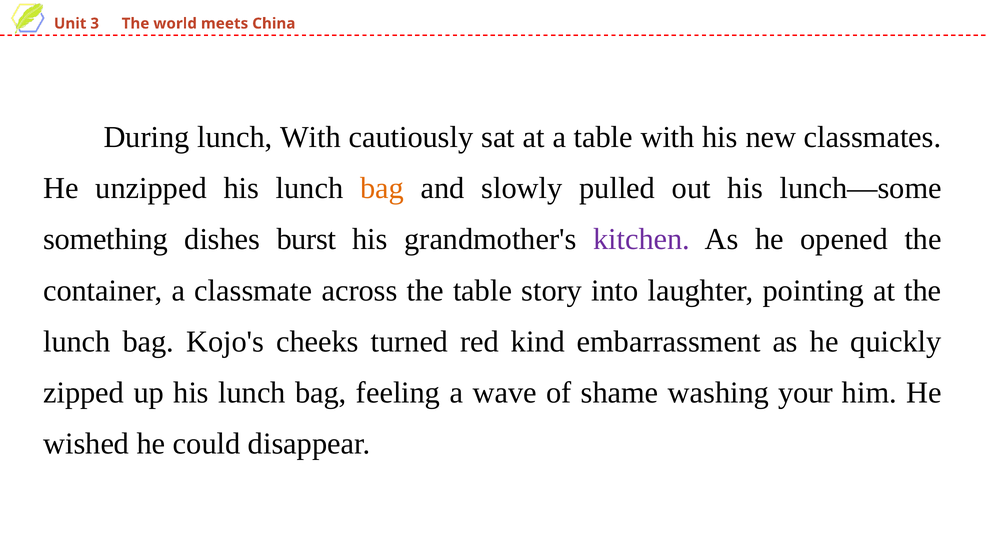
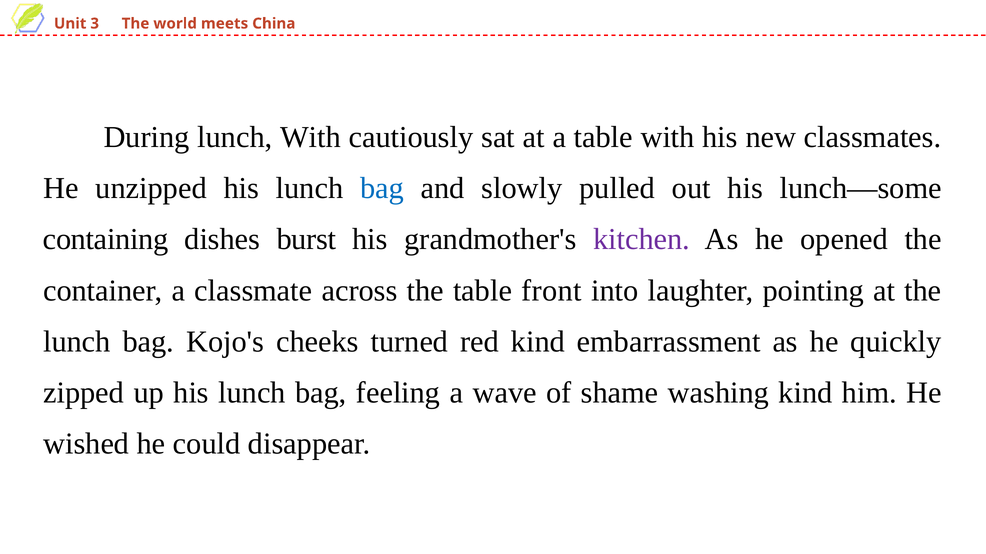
bag at (382, 189) colour: orange -> blue
something: something -> containing
story: story -> front
washing your: your -> kind
